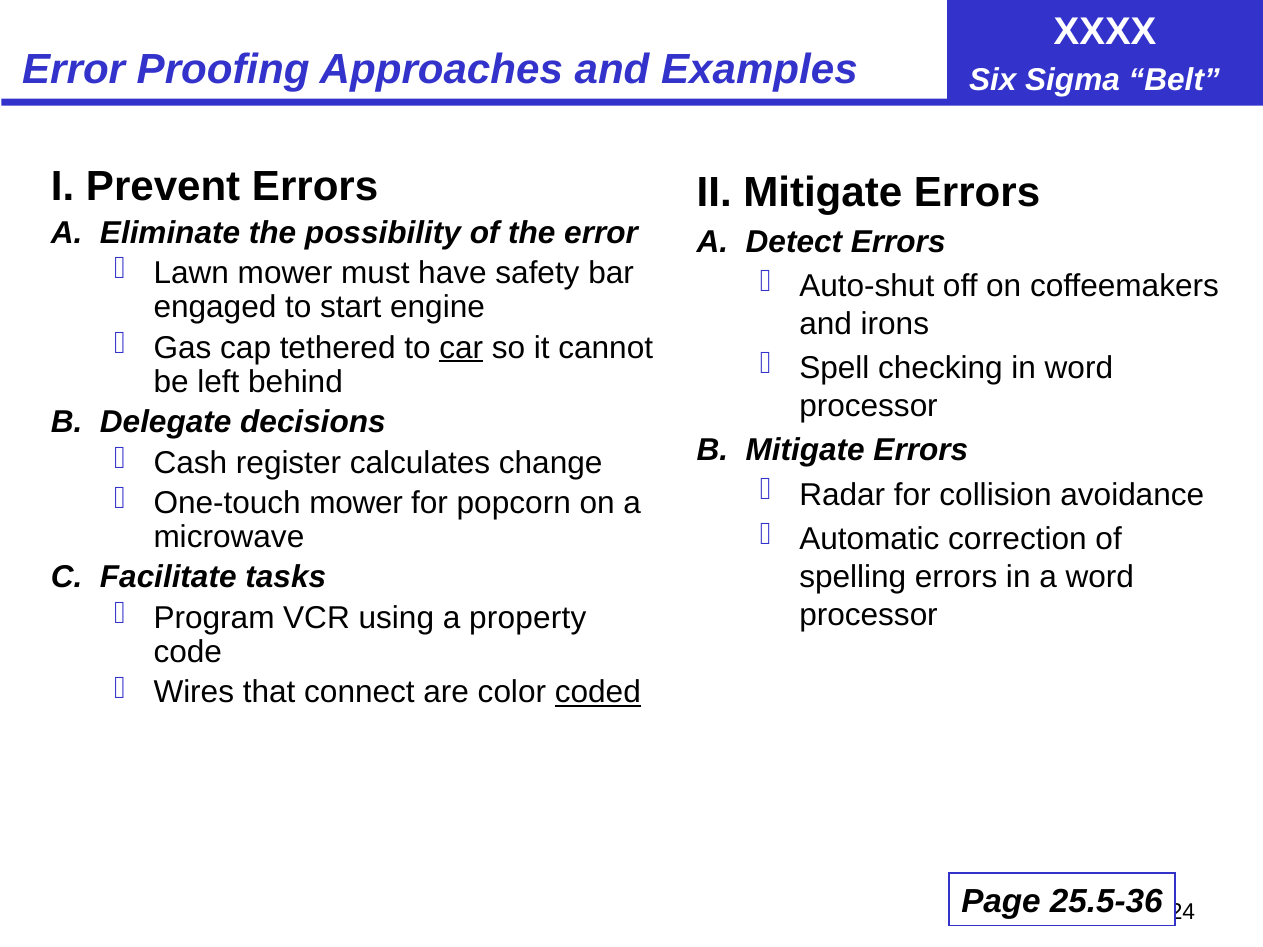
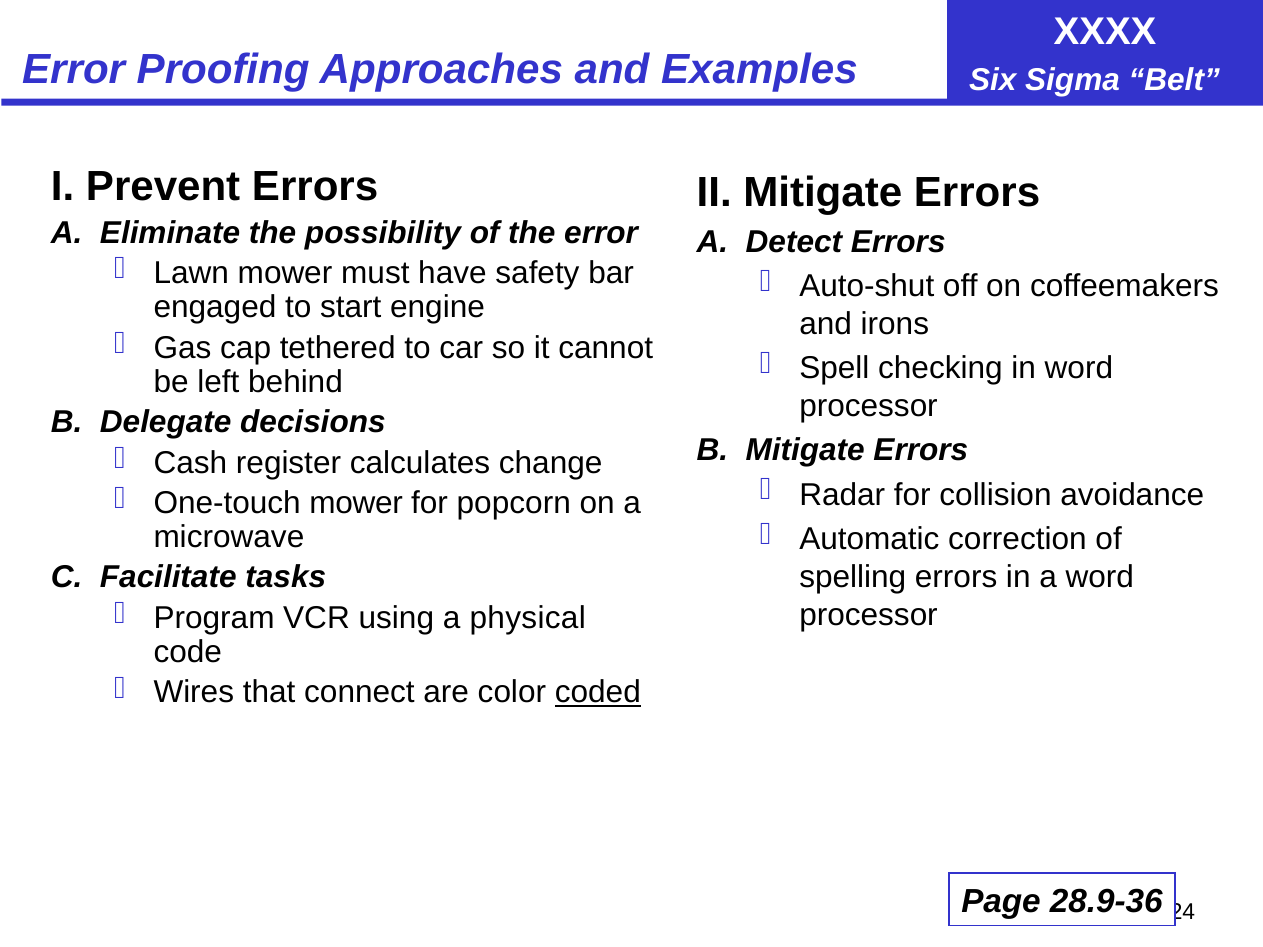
car underline: present -> none
property: property -> physical
25.5-36: 25.5-36 -> 28.9-36
